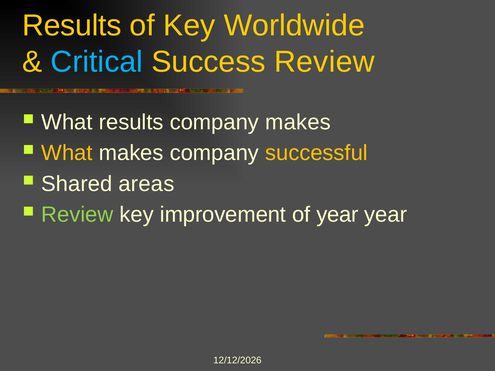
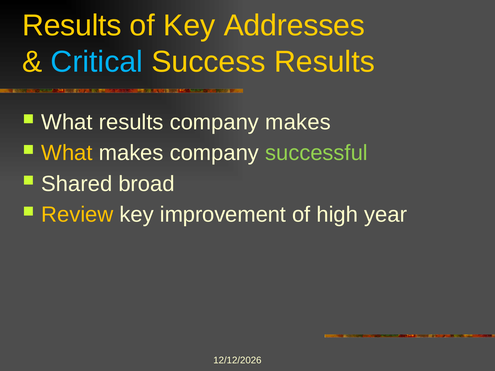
Worldwide: Worldwide -> Addresses
Success Review: Review -> Results
successful colour: yellow -> light green
areas: areas -> broad
Review at (77, 215) colour: light green -> yellow
of year: year -> high
